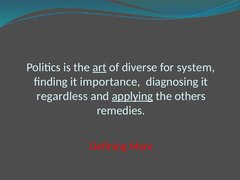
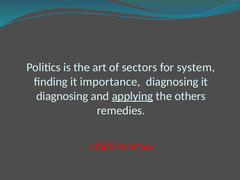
art underline: present -> none
diverse: diverse -> sectors
regardless at (62, 96): regardless -> diagnosing
Defining: Defining -> Children
